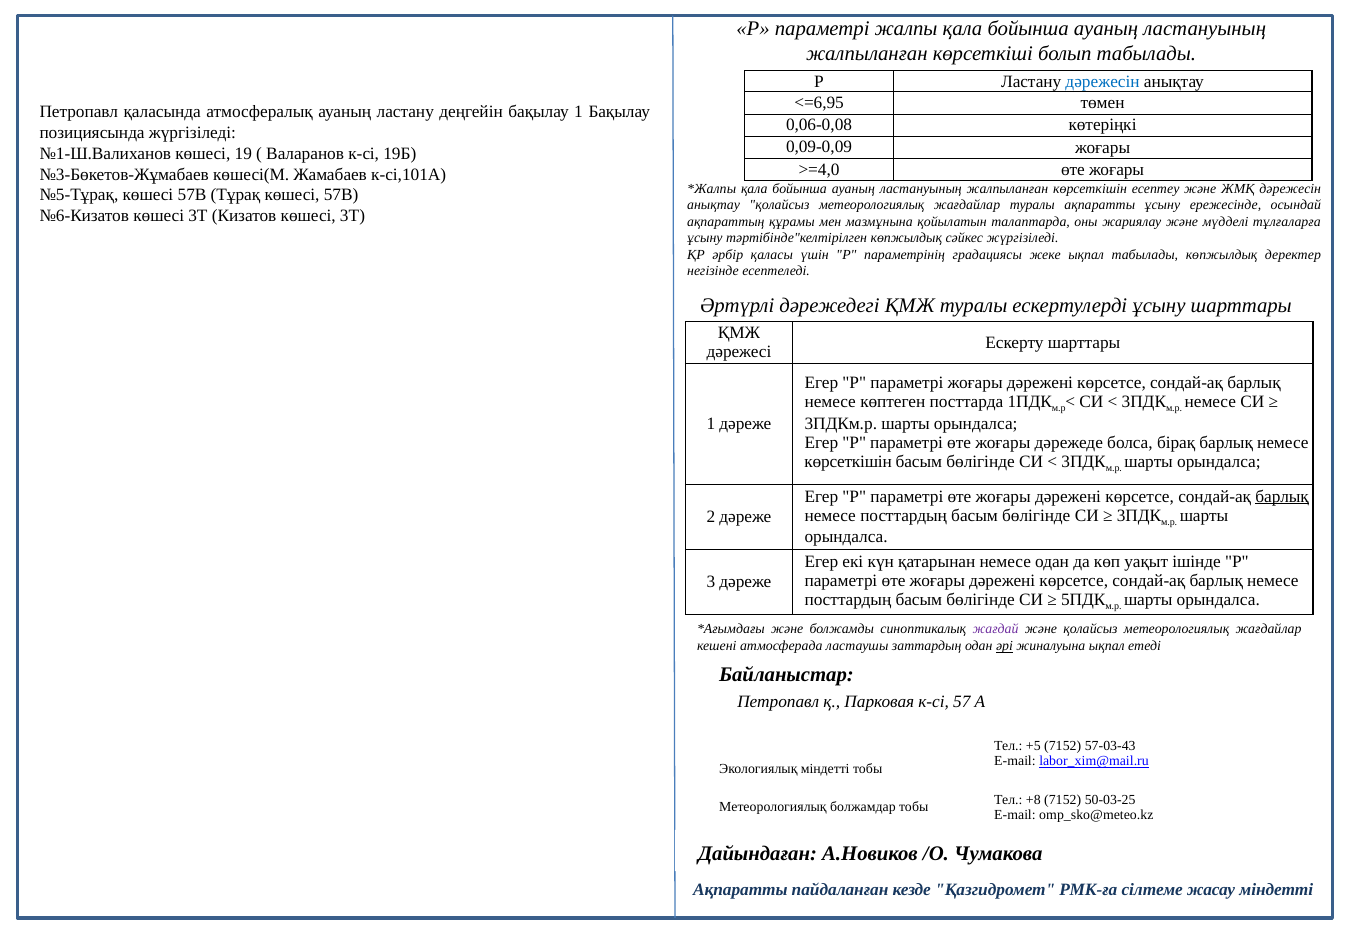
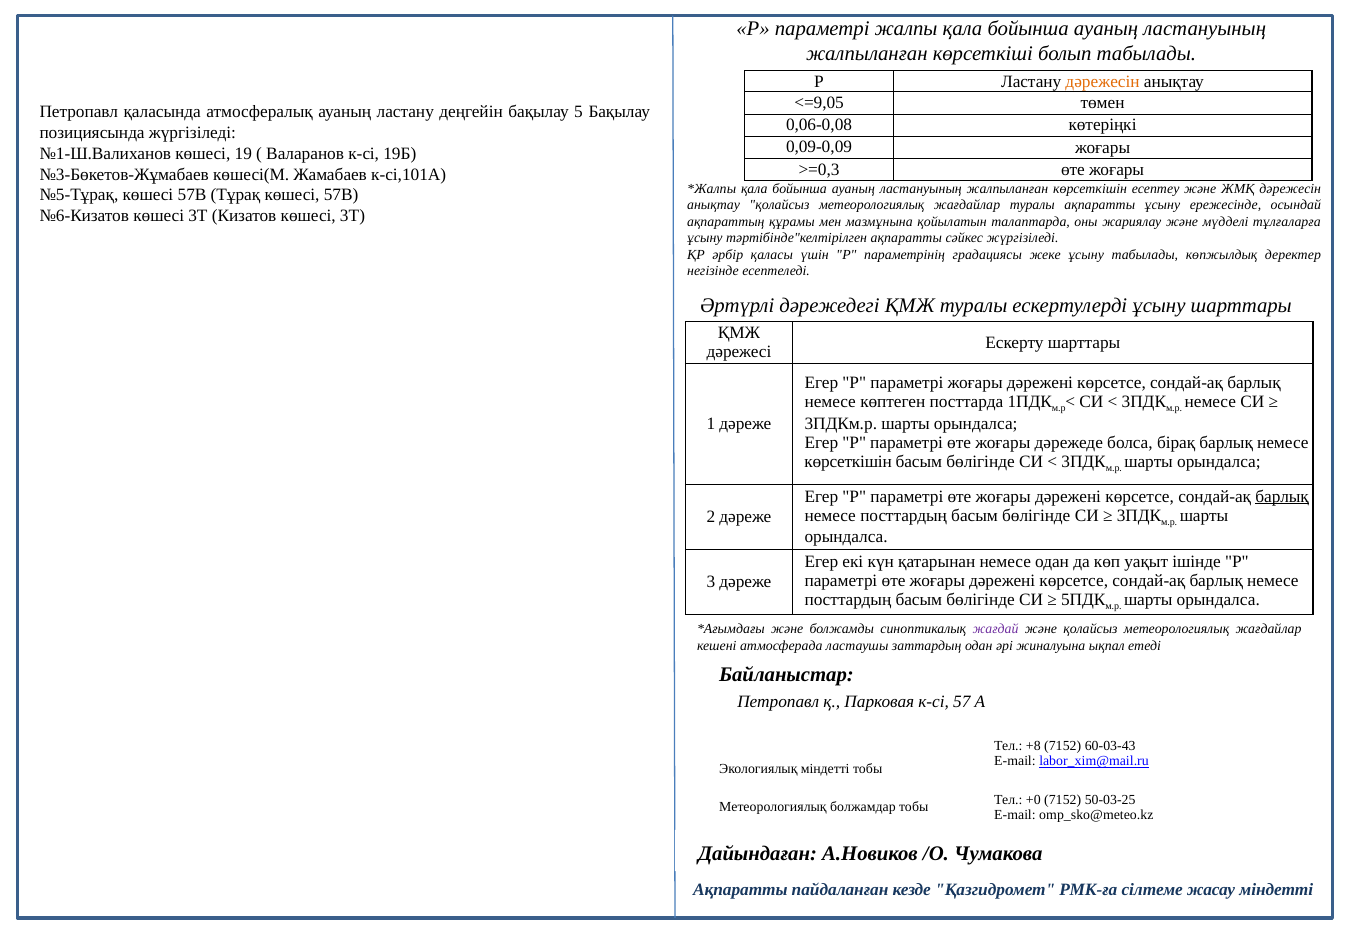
дәрежесін at (1103, 81) colour: blue -> orange
<=6,95: <=6,95 -> <=9,05
бақылау 1: 1 -> 5
>=4,0: >=4,0 -> >=0,3
тәртібінде"келтірілген көпжылдық: көпжылдық -> ақпаратты
жеке ықпал: ықпал -> ұсыну
әрі underline: present -> none
+5: +5 -> +8
57-03-43: 57-03-43 -> 60-03-43
+8: +8 -> +0
